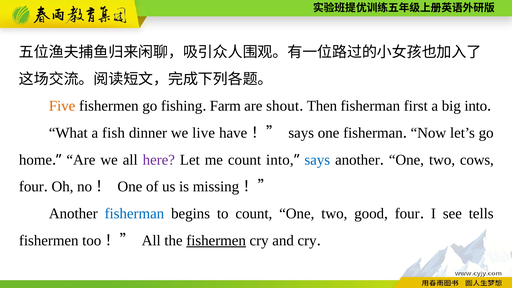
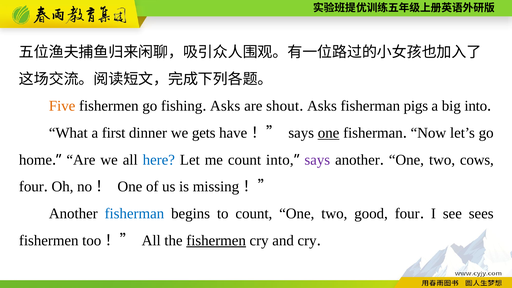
Farm at (225, 106): Farm -> Asks
Then at (322, 106): Then -> Asks
first: first -> pigs
fish: fish -> first
live: live -> gets
one at (329, 133) underline: none -> present
here colour: purple -> blue
says at (317, 160) colour: blue -> purple
tells: tells -> sees
